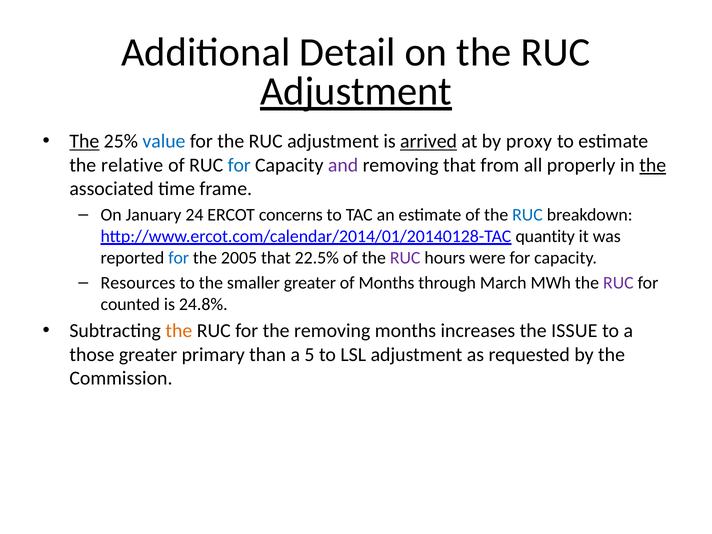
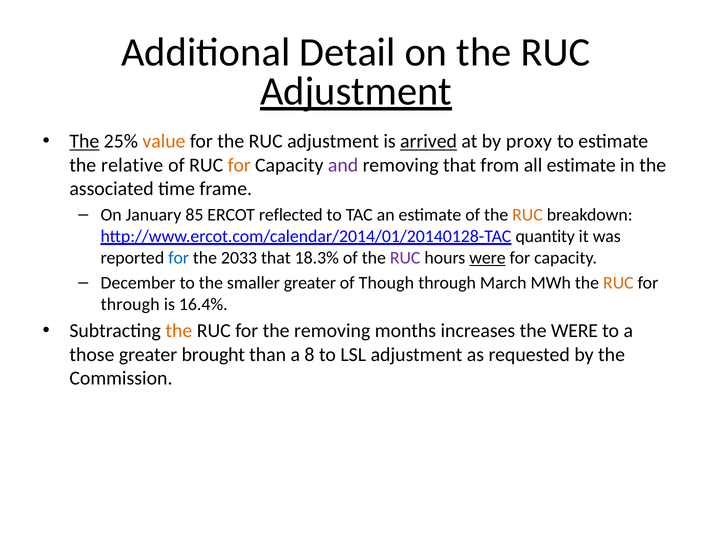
value colour: blue -> orange
for at (239, 165) colour: blue -> orange
all properly: properly -> estimate
the at (653, 165) underline: present -> none
24: 24 -> 85
concerns: concerns -> reflected
RUC at (527, 215) colour: blue -> orange
2005: 2005 -> 2033
22.5%: 22.5% -> 18.3%
were at (488, 258) underline: none -> present
Resources: Resources -> December
of Months: Months -> Though
RUC at (618, 283) colour: purple -> orange
counted at (130, 304): counted -> through
24.8%: 24.8% -> 16.4%
the ISSUE: ISSUE -> WERE
primary: primary -> brought
5: 5 -> 8
